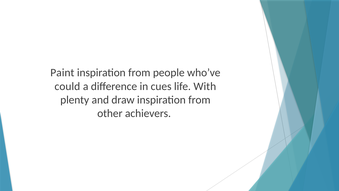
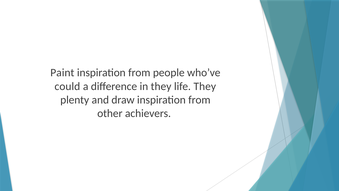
in cues: cues -> they
life With: With -> They
